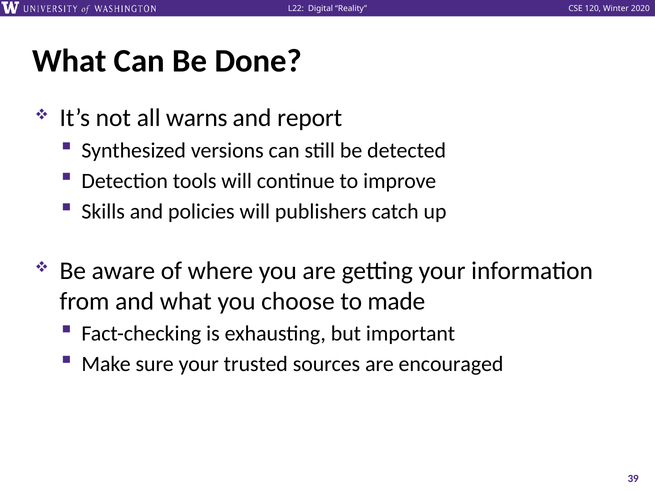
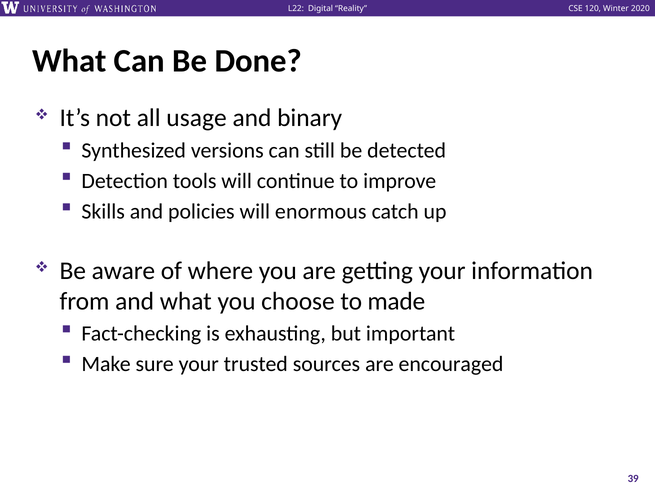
warns: warns -> usage
report: report -> binary
publishers: publishers -> enormous
